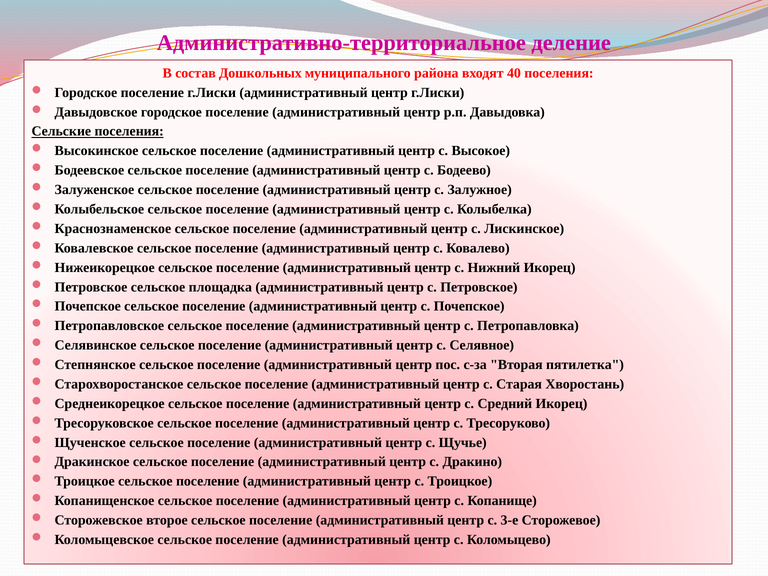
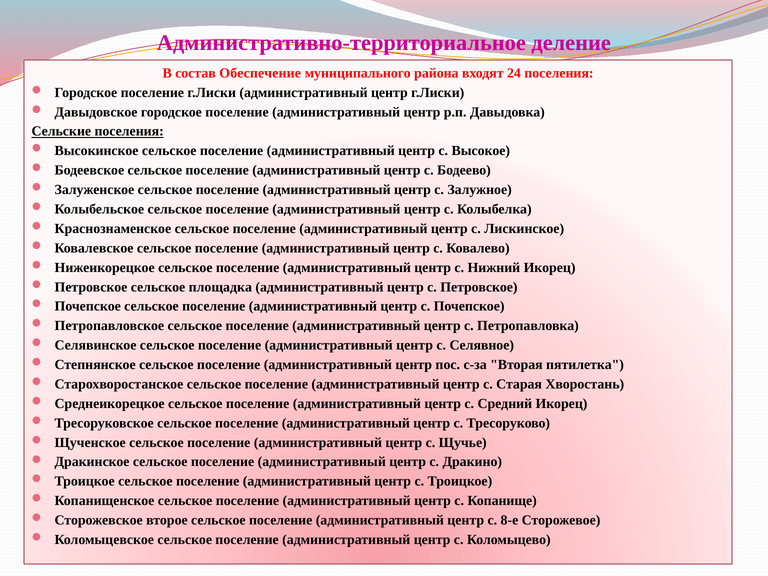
Дошкольных: Дошкольных -> Обеспечение
40: 40 -> 24
3-е: 3-е -> 8-е
